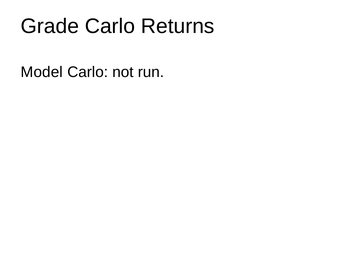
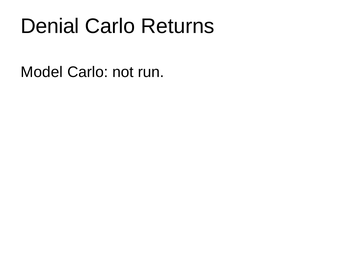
Grade: Grade -> Denial
